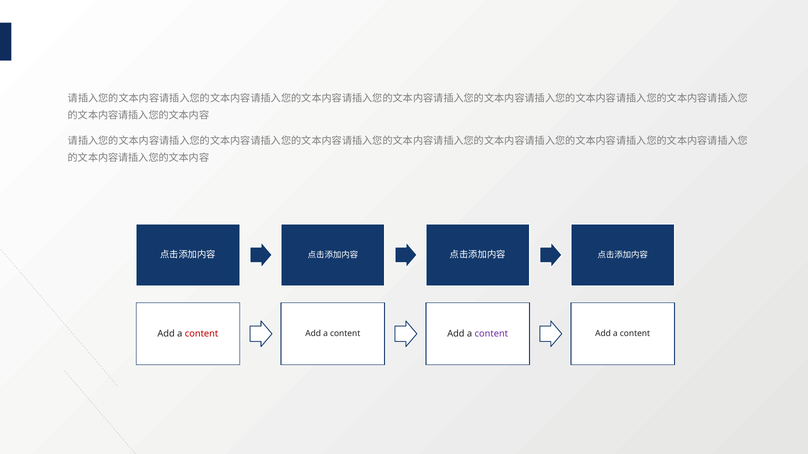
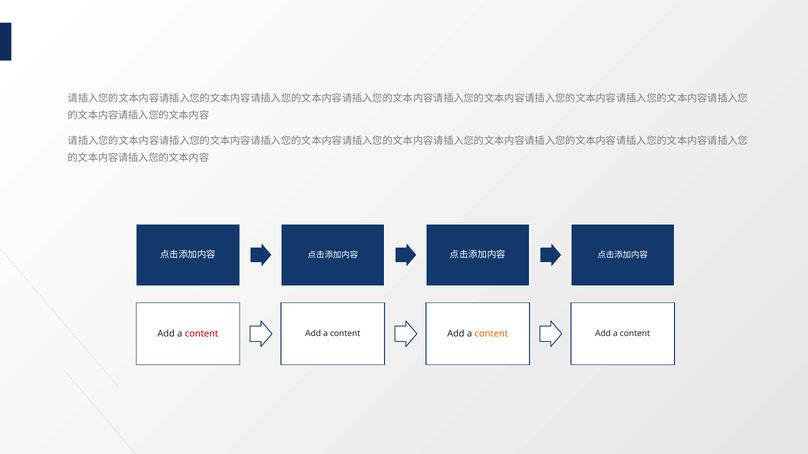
content at (491, 334) colour: purple -> orange
